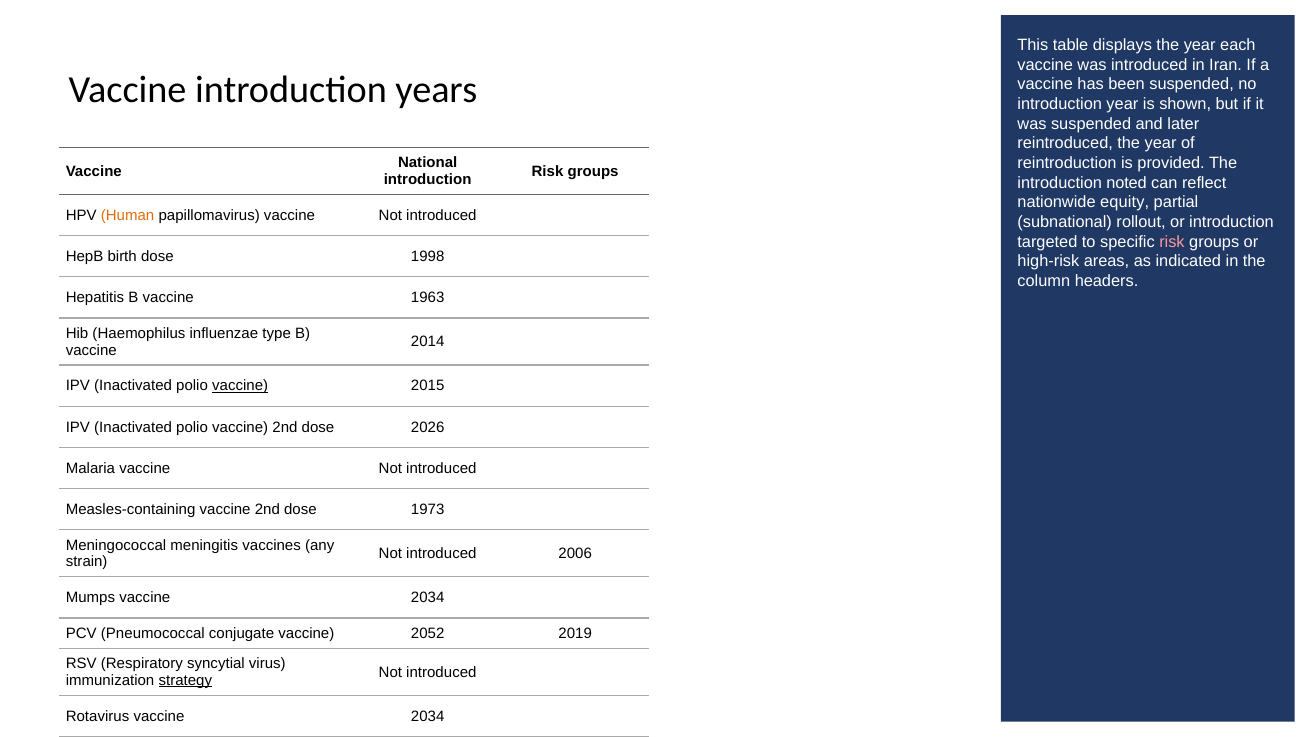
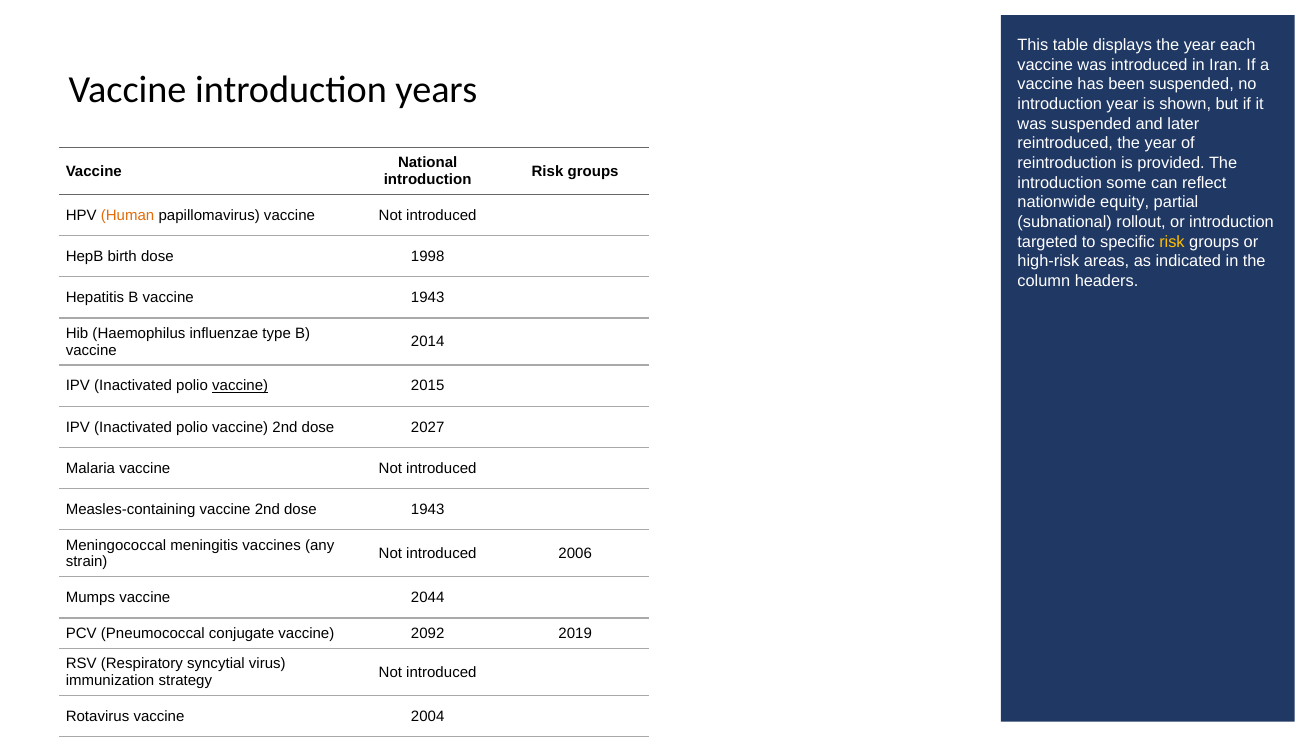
noted: noted -> some
risk at (1172, 242) colour: pink -> yellow
vaccine 1963: 1963 -> 1943
2026: 2026 -> 2027
dose 1973: 1973 -> 1943
Mumps vaccine 2034: 2034 -> 2044
2052: 2052 -> 2092
strategy underline: present -> none
Rotavirus vaccine 2034: 2034 -> 2004
